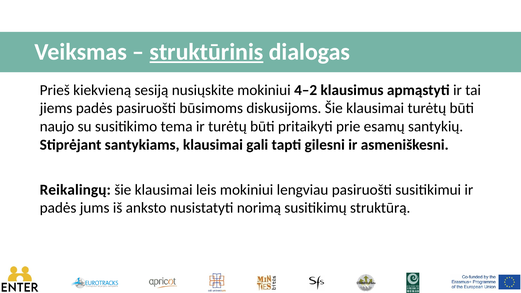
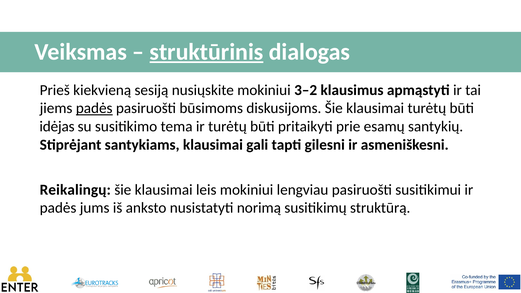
4–2: 4–2 -> 3–2
padės at (94, 108) underline: none -> present
naujo: naujo -> idėjas
